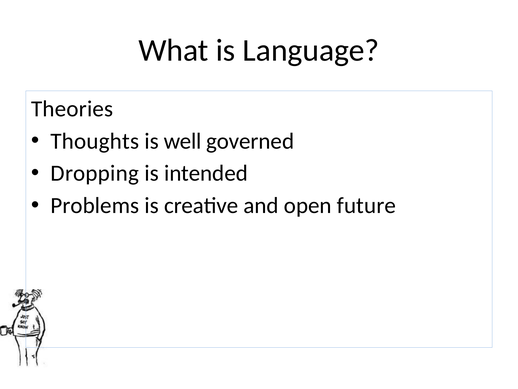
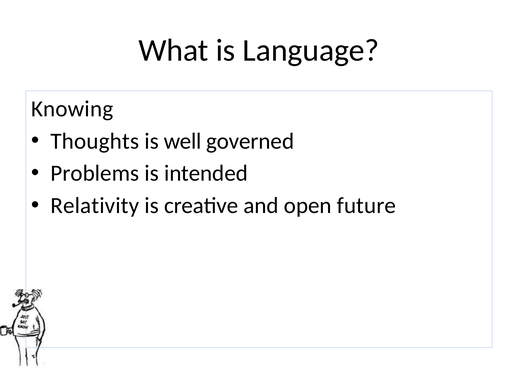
Theories: Theories -> Knowing
Dropping: Dropping -> Problems
Problems: Problems -> Relativity
